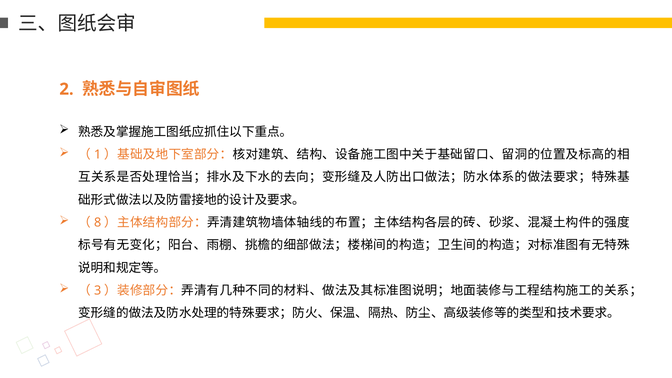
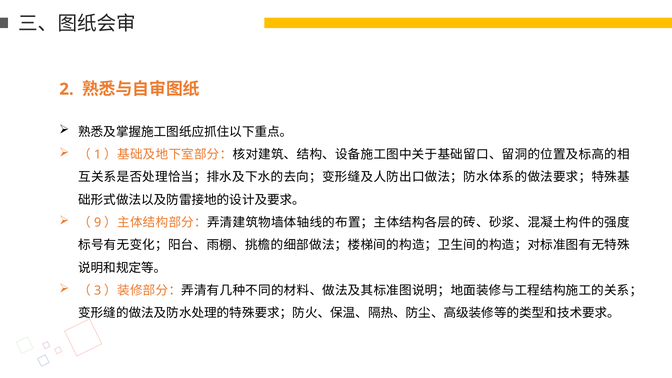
8: 8 -> 9
